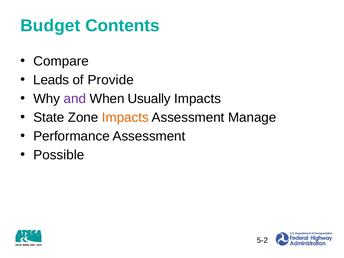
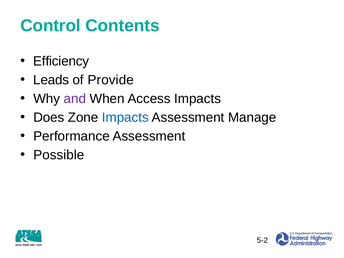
Budget: Budget -> Control
Compare: Compare -> Efficiency
Usually: Usually -> Access
State: State -> Does
Impacts at (125, 117) colour: orange -> blue
